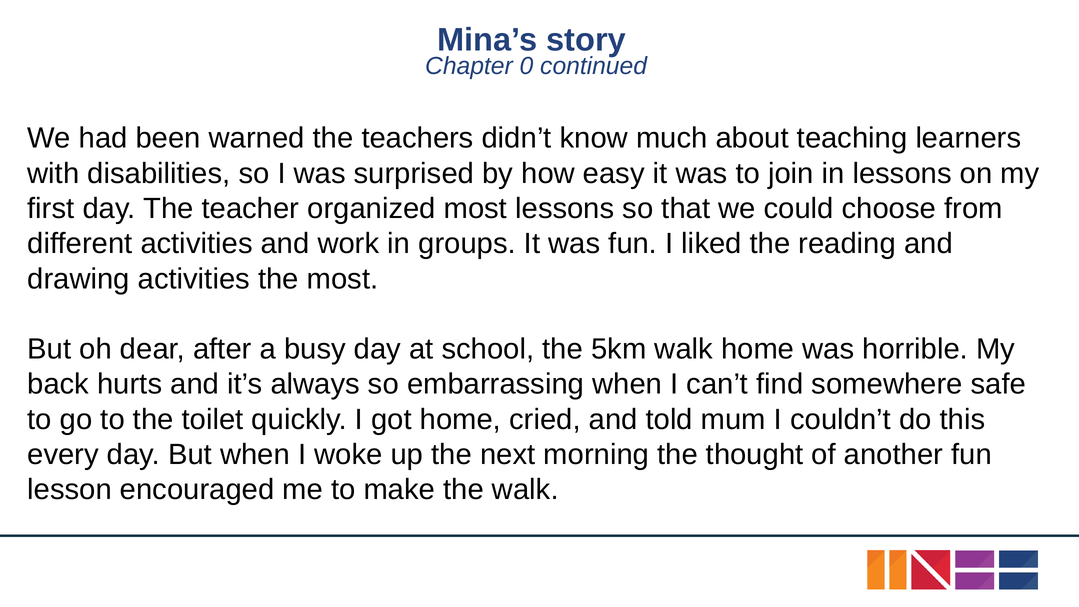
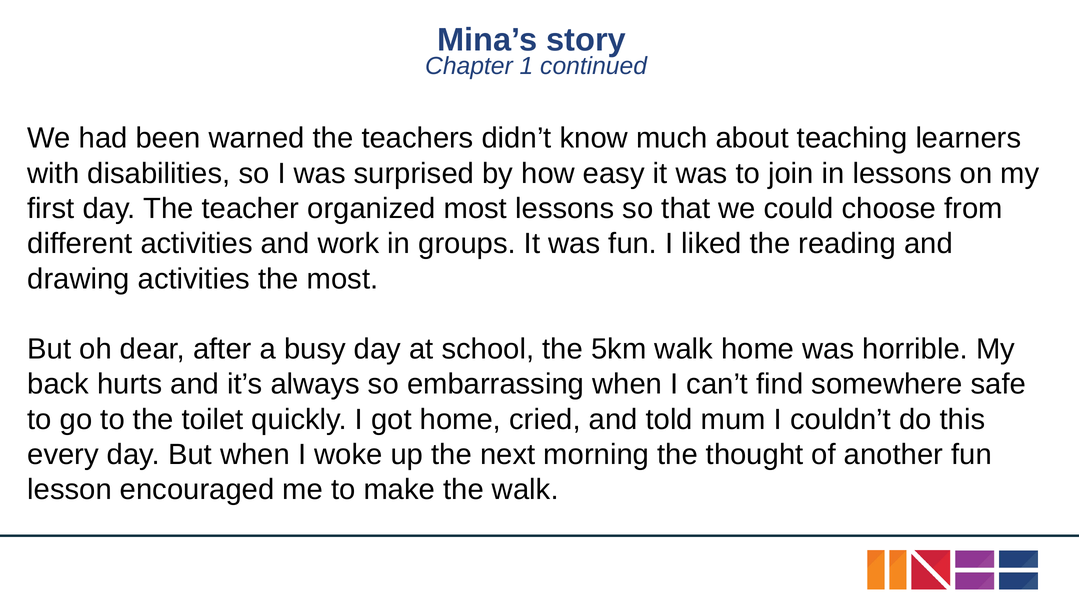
0: 0 -> 1
